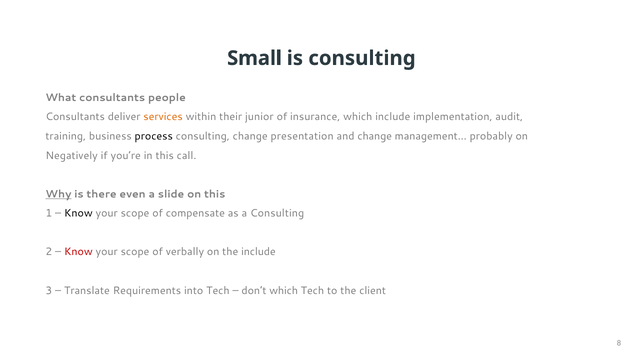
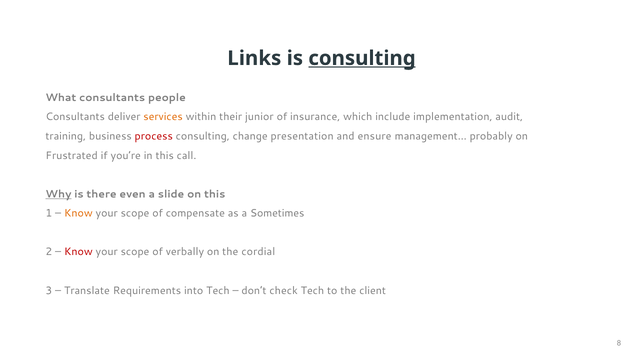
Small: Small -> Links
consulting at (362, 58) underline: none -> present
process colour: black -> red
and change: change -> ensure
Negatively: Negatively -> Frustrated
Know at (78, 213) colour: black -> orange
a Consulting: Consulting -> Sometimes
the include: include -> cordial
don’t which: which -> check
